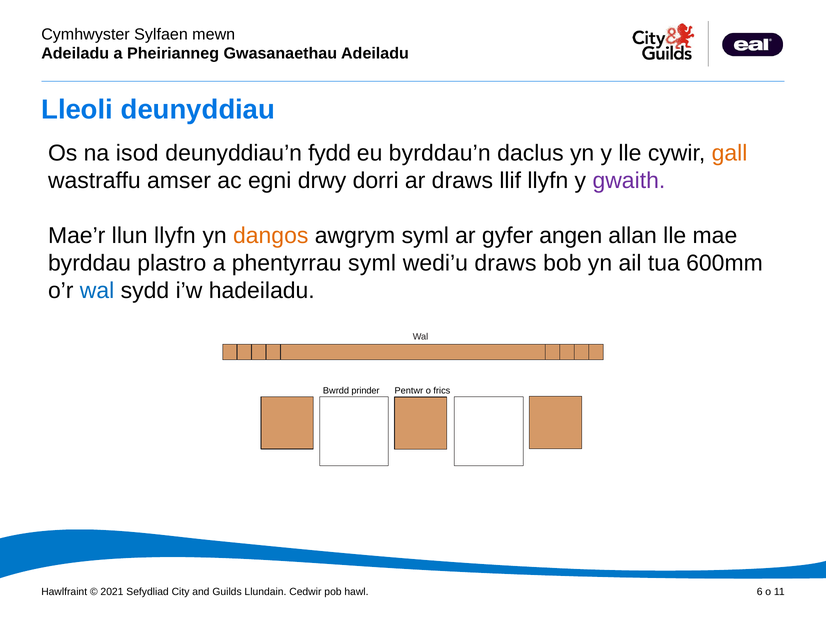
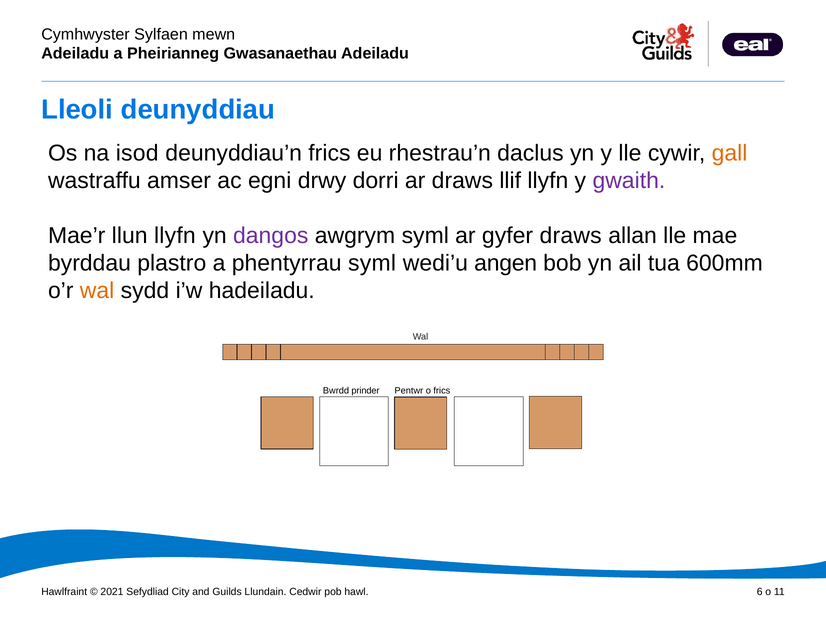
deunyddiau’n fydd: fydd -> frics
byrddau’n: byrddau’n -> rhestrau’n
dangos colour: orange -> purple
gyfer angen: angen -> draws
wedi’u draws: draws -> angen
wal at (97, 291) colour: blue -> orange
